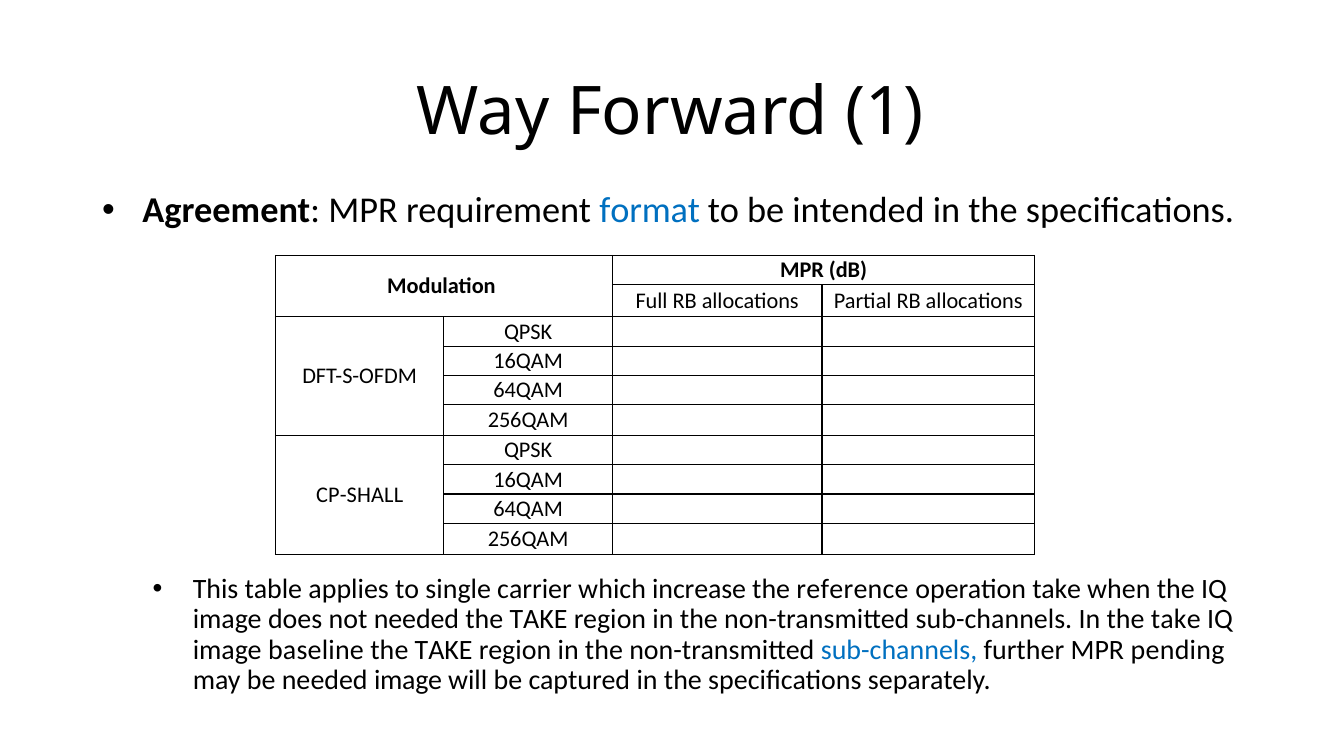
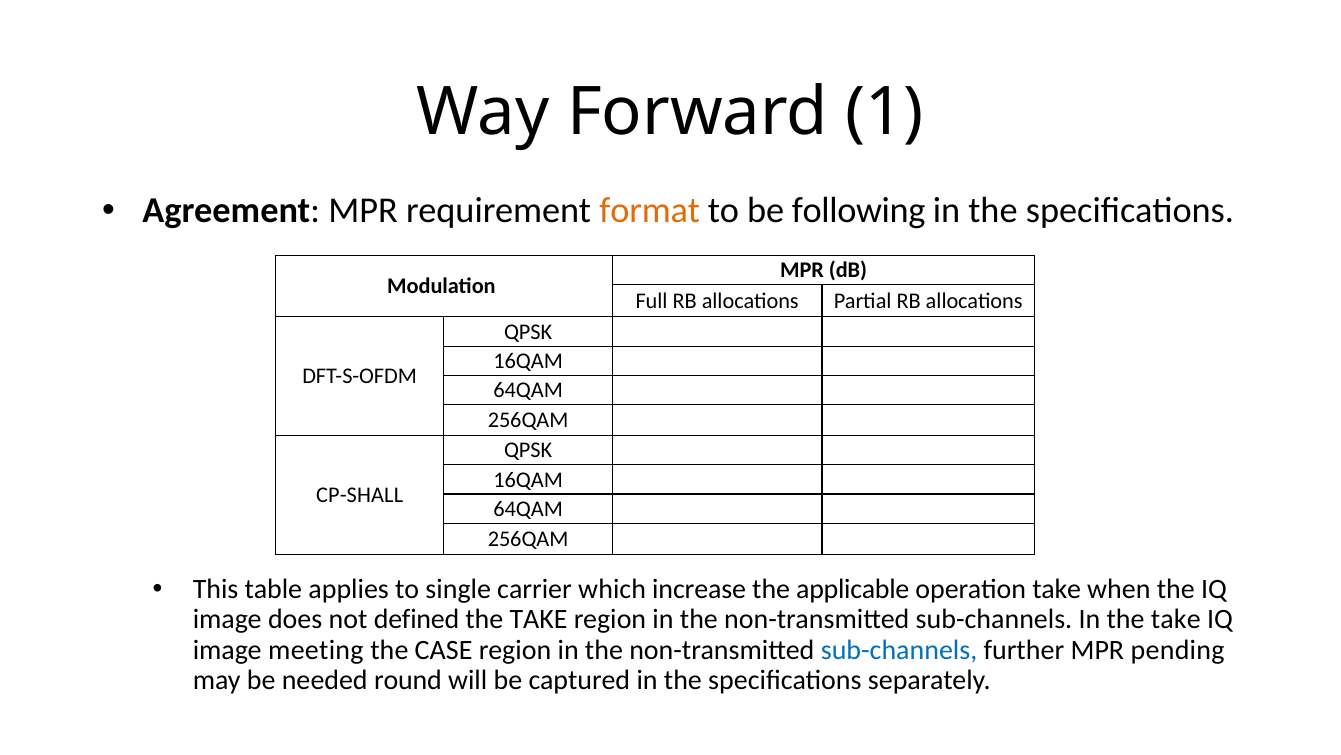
format colour: blue -> orange
intended: intended -> following
reference: reference -> applicable
not needed: needed -> defined
baseline: baseline -> meeting
TAKE at (444, 649): TAKE -> CASE
needed image: image -> round
